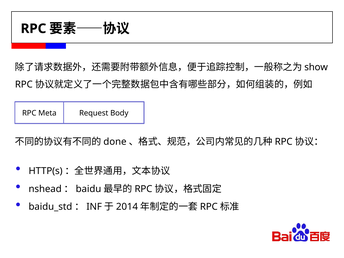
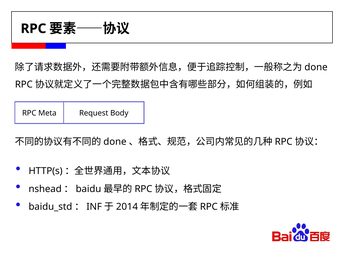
show at (316, 67): show -> done
